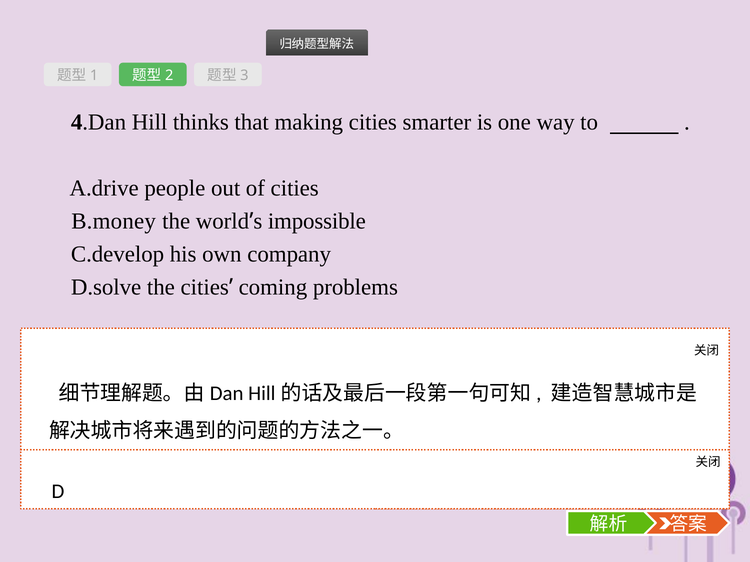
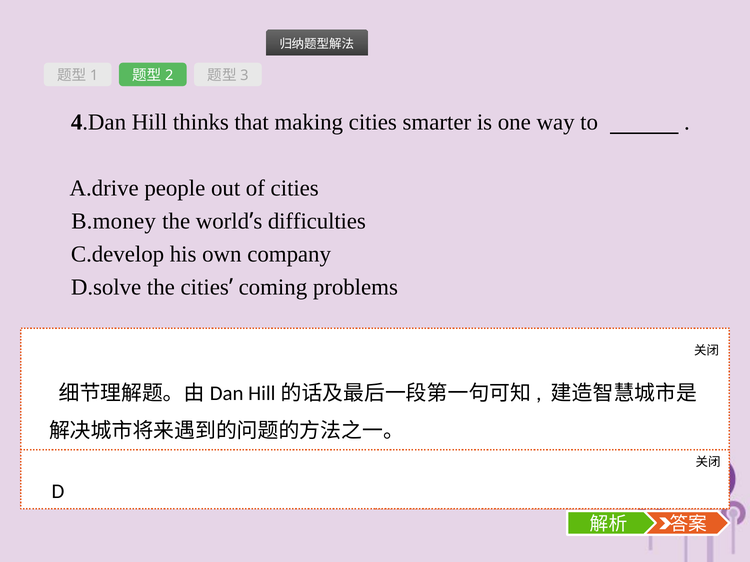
impossible: impossible -> difficulties
